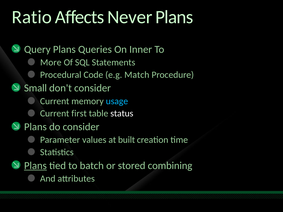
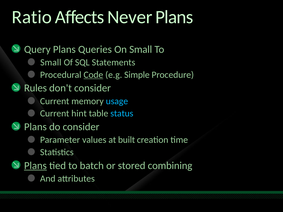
On Inner: Inner -> Small
More at (51, 62): More -> Small
Code underline: none -> present
Match: Match -> Simple
Small: Small -> Rules
first: first -> hint
status colour: white -> light blue
